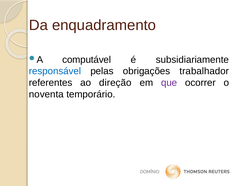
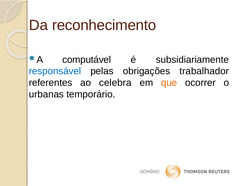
enquadramento: enquadramento -> reconhecimento
direção: direção -> celebra
que colour: purple -> orange
noventa: noventa -> urbanas
